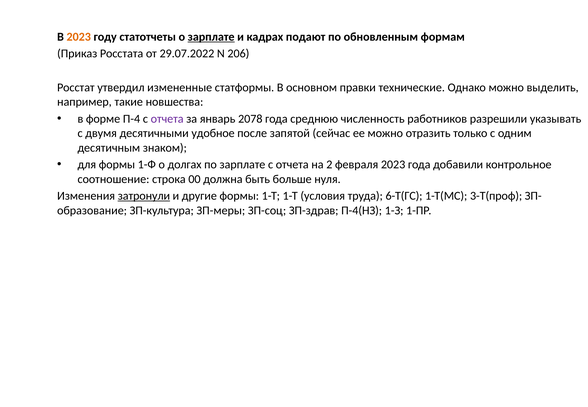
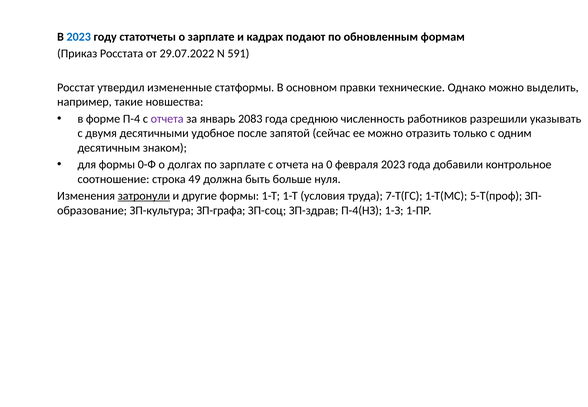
2023 at (79, 37) colour: orange -> blue
зарплате at (211, 37) underline: present -> none
206: 206 -> 591
2078: 2078 -> 2083
1-Ф: 1-Ф -> 0-Ф
2: 2 -> 0
00: 00 -> 49
6-Т(ГС: 6-Т(ГС -> 7-Т(ГС
3-Т(проф: 3-Т(проф -> 5-Т(проф
ЗП-меры: ЗП-меры -> ЗП-графа
